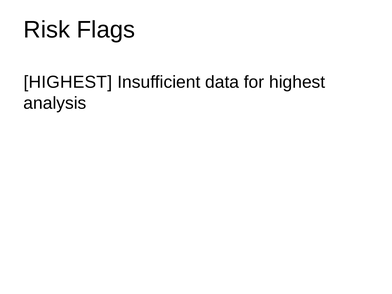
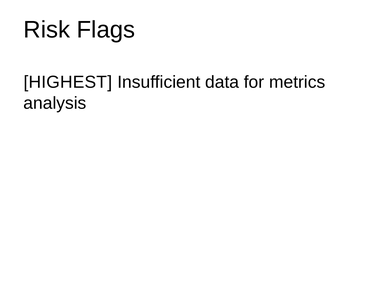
for highest: highest -> metrics
